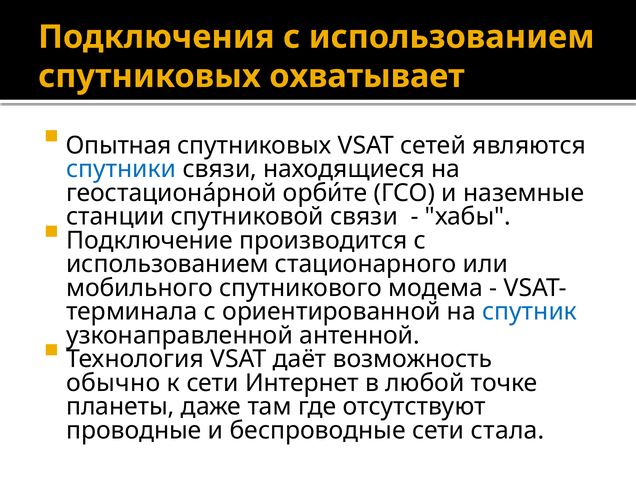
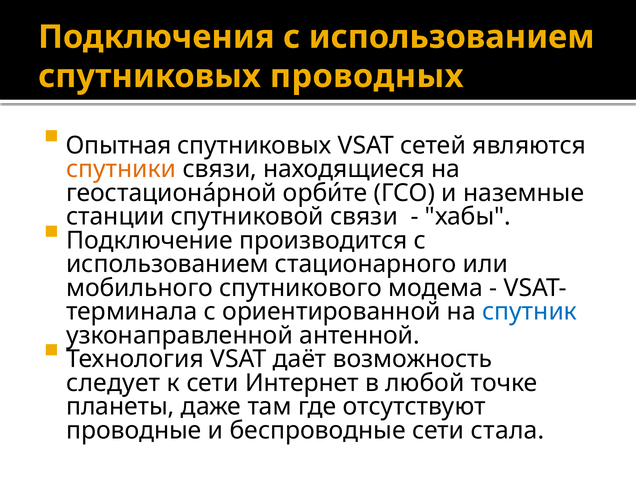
охватывает: охватывает -> проводных
спутники colour: blue -> orange
обычно: обычно -> следует
